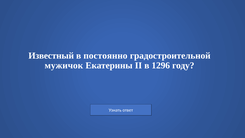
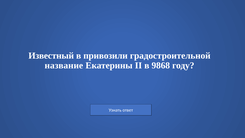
постоянно: постоянно -> привозили
мужичок: мужичок -> название
1296: 1296 -> 9868
